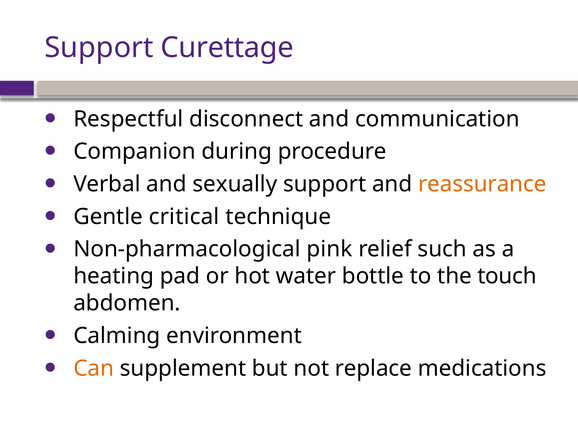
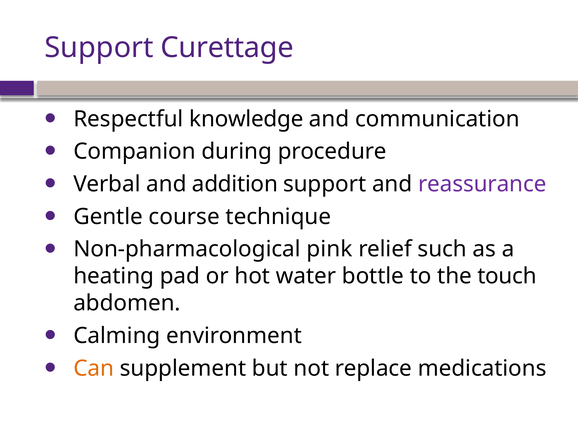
disconnect: disconnect -> knowledge
sexually: sexually -> addition
reassurance colour: orange -> purple
critical: critical -> course
